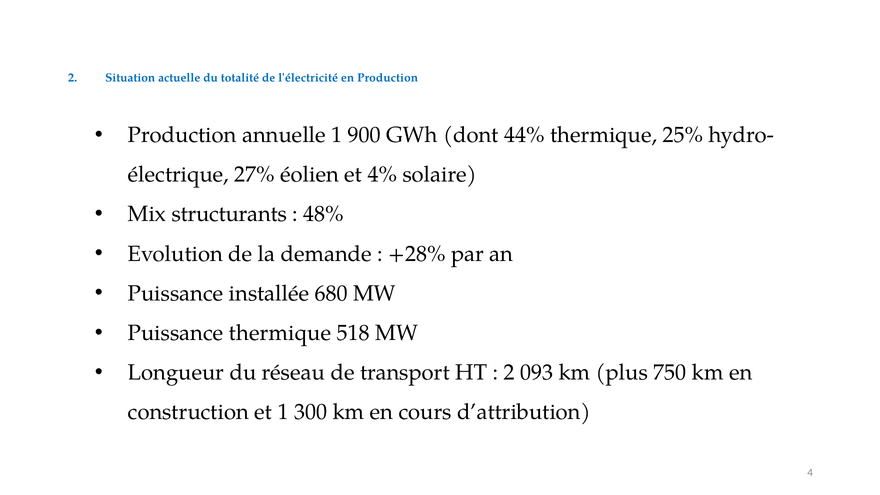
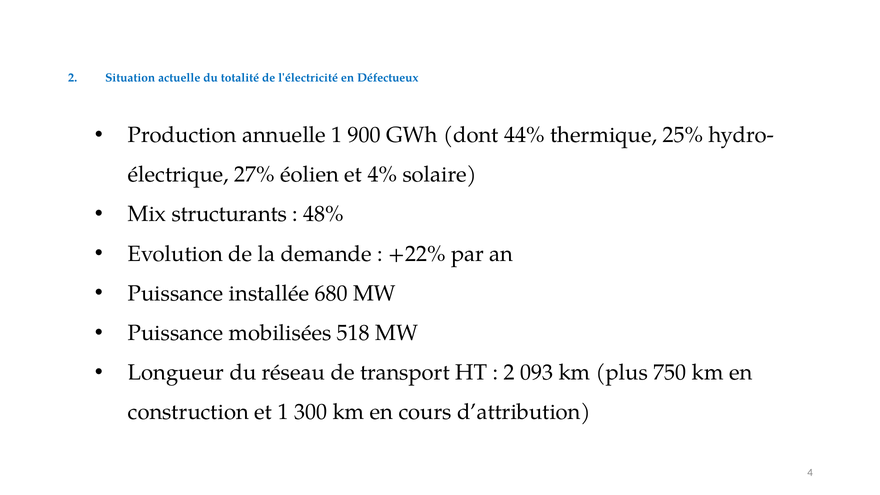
en Production: Production -> Défectueux
+28%: +28% -> +22%
Puissance thermique: thermique -> mobilisées
